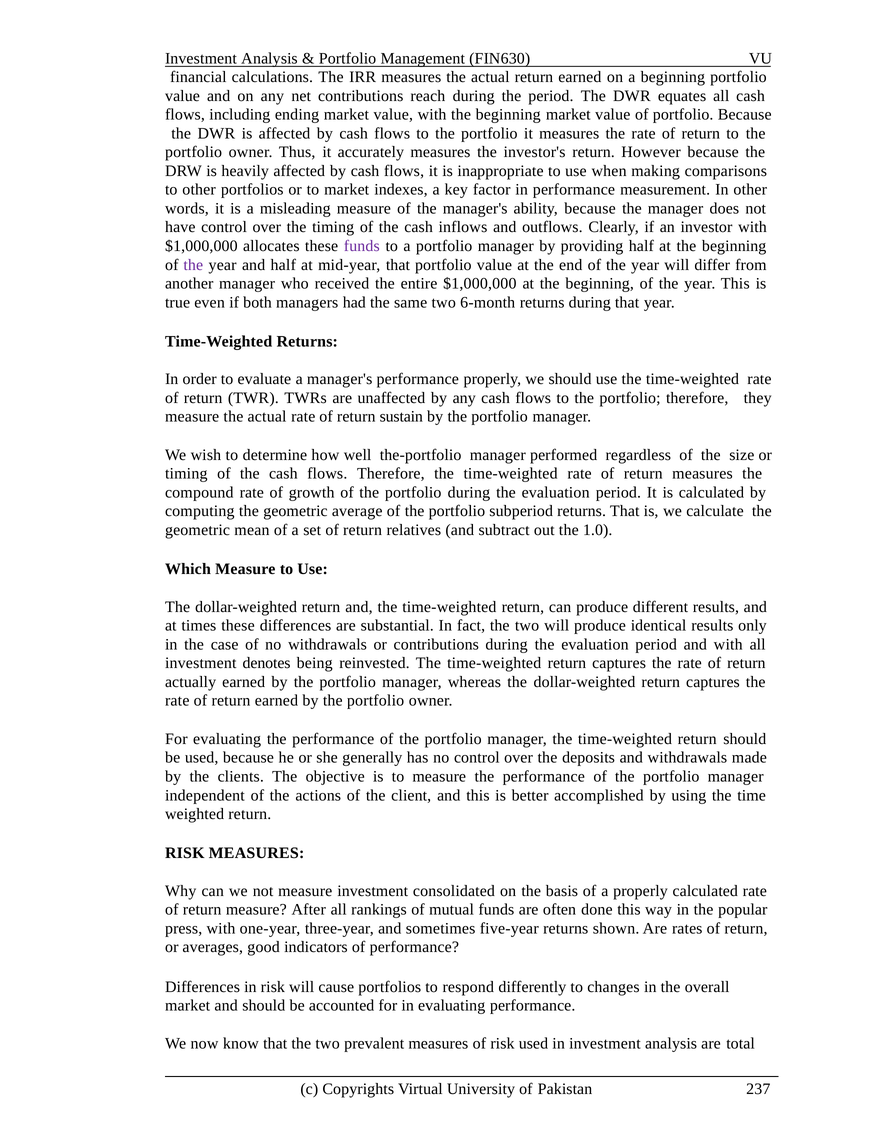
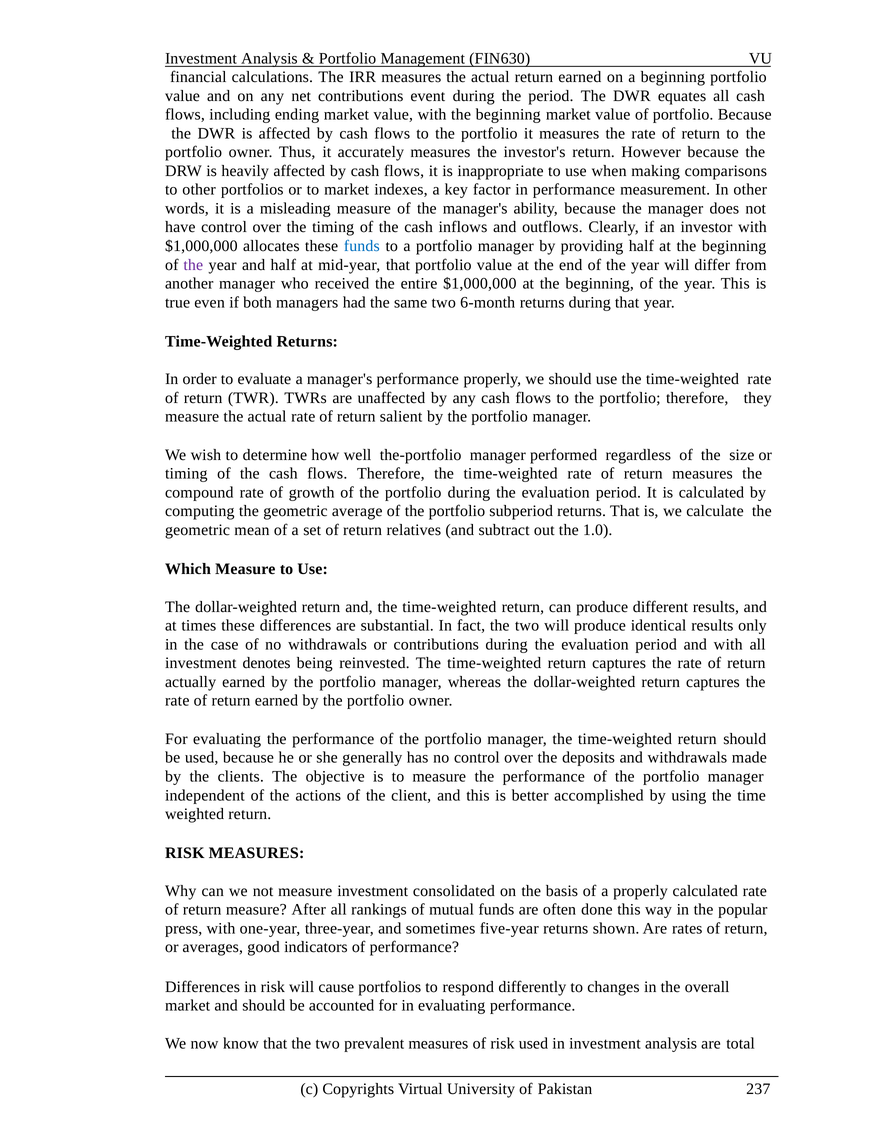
reach: reach -> event
funds at (362, 246) colour: purple -> blue
sustain: sustain -> salient
